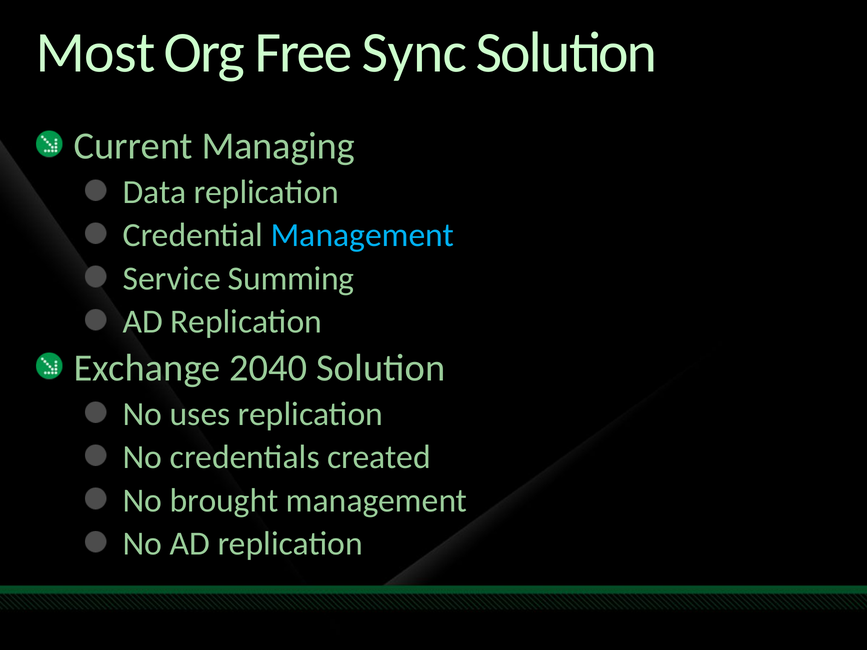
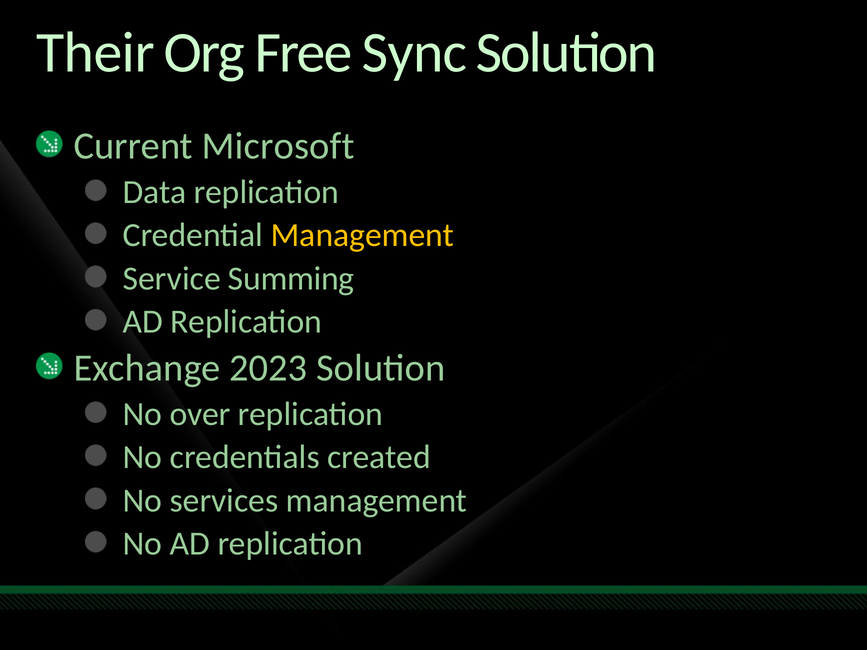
Most: Most -> Their
Managing: Managing -> Microsoft
Management at (362, 235) colour: light blue -> yellow
2040: 2040 -> 2023
uses: uses -> over
brought: brought -> services
